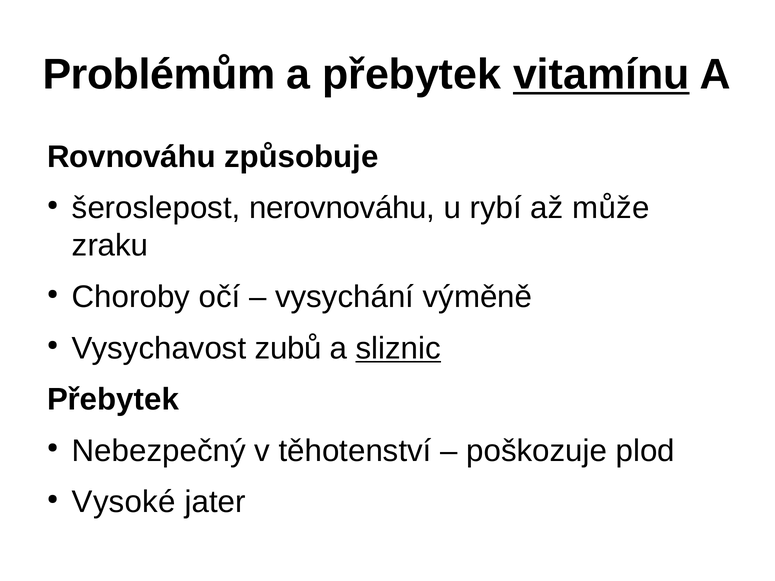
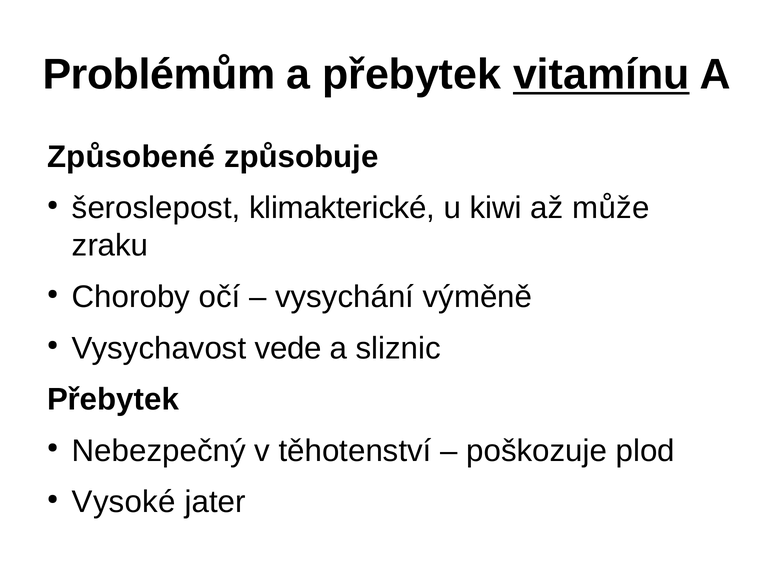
Rovnováhu: Rovnováhu -> Způsobené
nerovnováhu: nerovnováhu -> klimakterické
rybí: rybí -> kiwi
zubů: zubů -> vede
sliznic underline: present -> none
